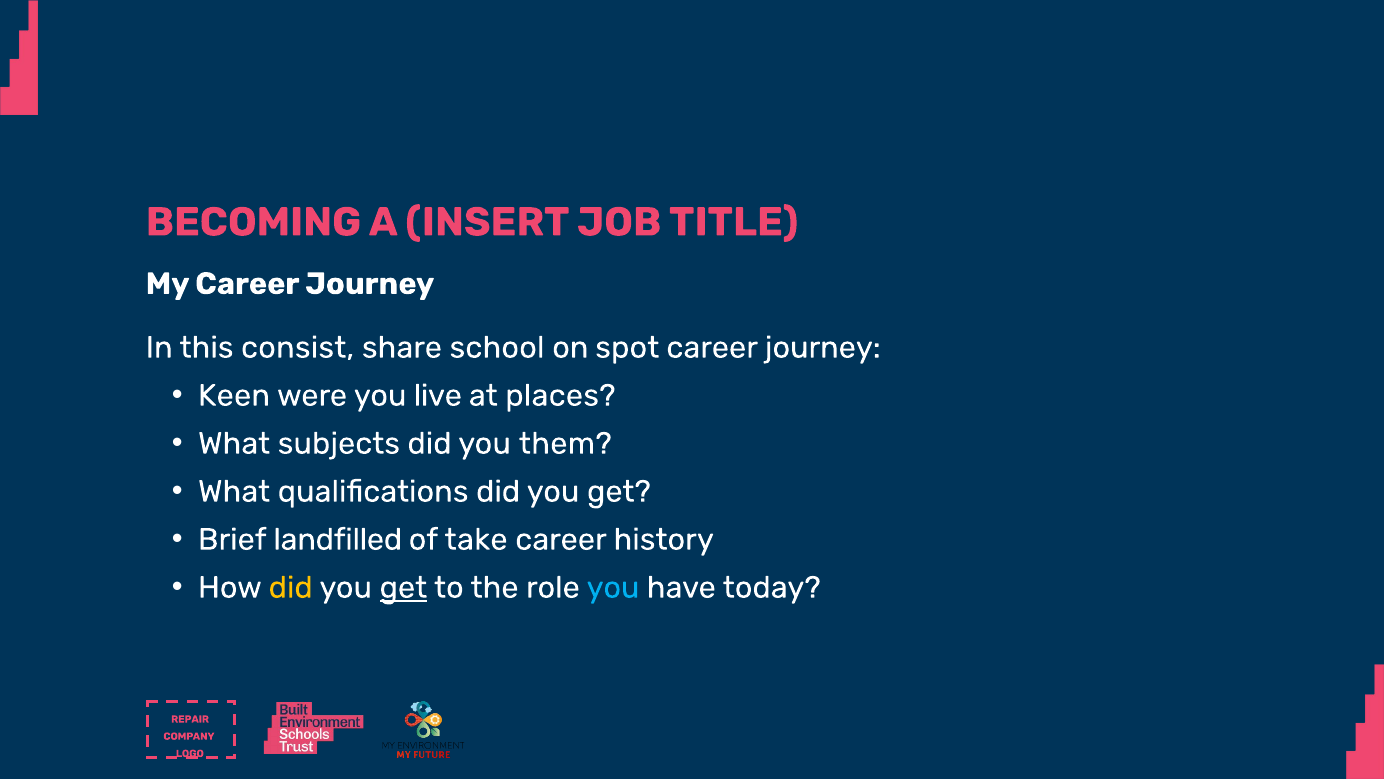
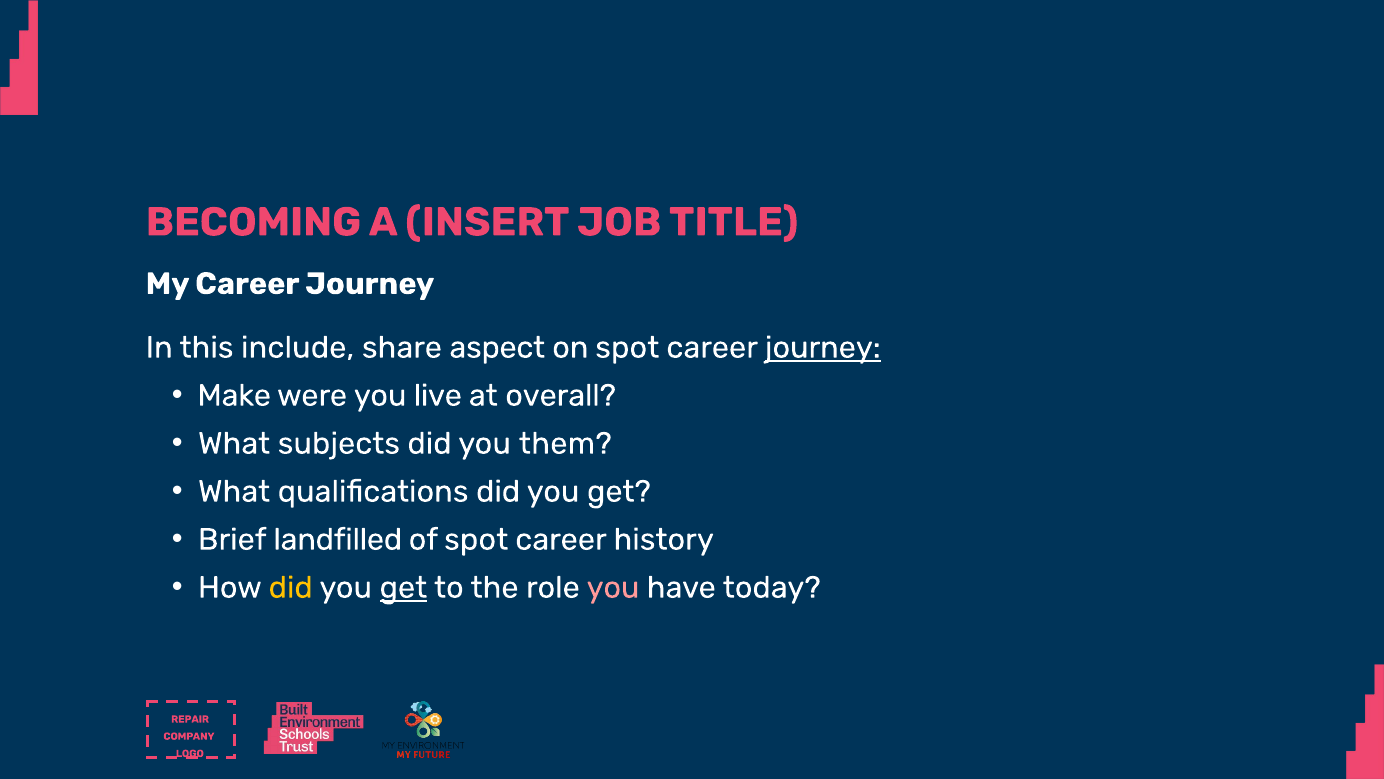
consist: consist -> include
school: school -> aspect
journey at (823, 347) underline: none -> present
Keen: Keen -> Make
places: places -> overall
of take: take -> spot
you at (613, 587) colour: light blue -> pink
